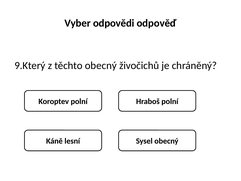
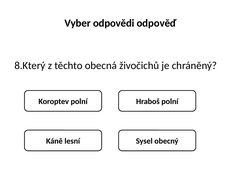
9.Který: 9.Který -> 8.Který
těchto obecný: obecný -> obecná
